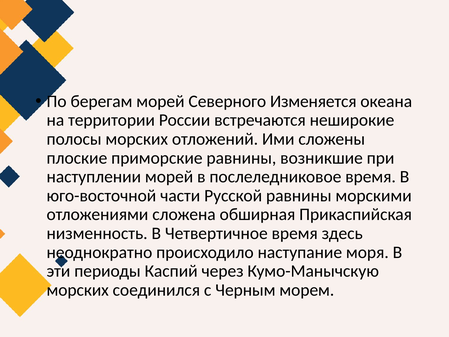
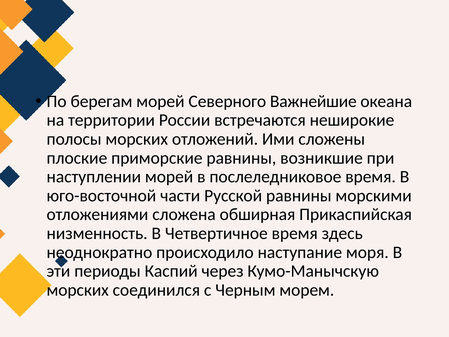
Изменяется: Изменяется -> Важнейшие
